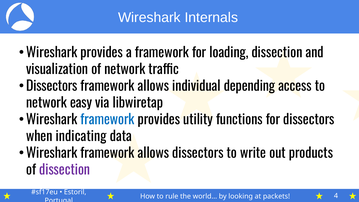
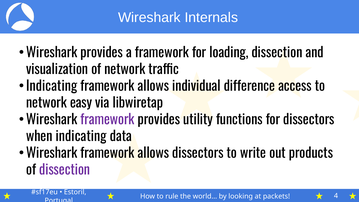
Dissectors at (52, 86): Dissectors -> Indicating
depending: depending -> difference
framework at (107, 120) colour: blue -> purple
